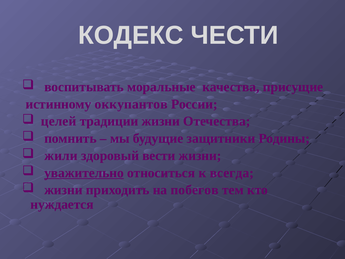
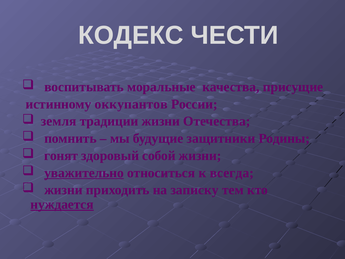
целей: целей -> земля
жили: жили -> гонят
вести: вести -> собой
побегов: побегов -> записку
нуждается underline: none -> present
